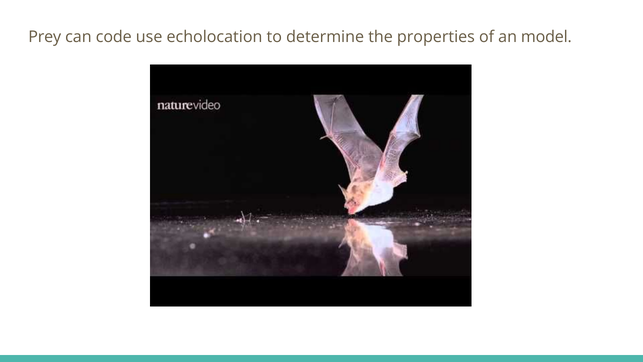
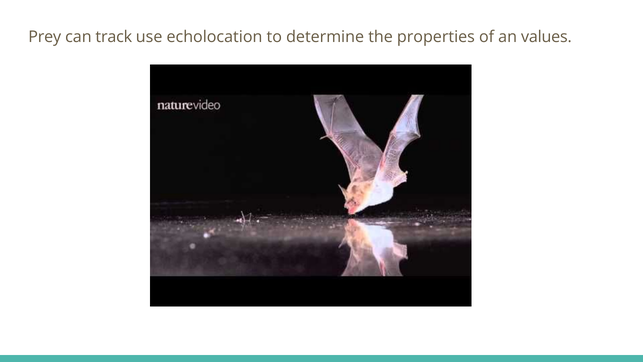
code: code -> track
model: model -> values
